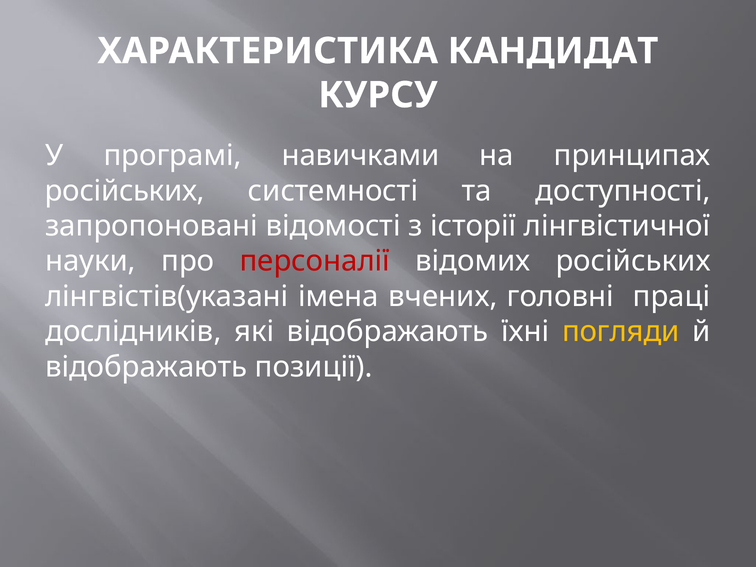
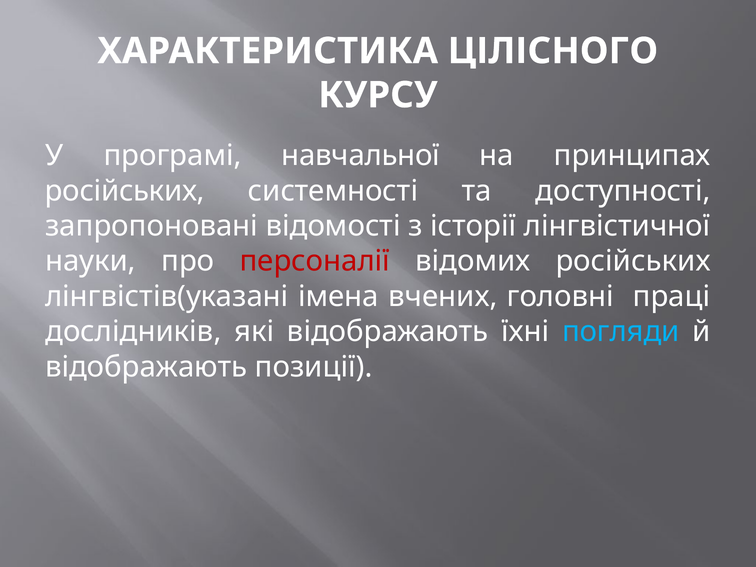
КАНДИДАТ: КАНДИДАТ -> ЦІЛІСНОГО
навичками: навичками -> навчальної
погляди colour: yellow -> light blue
